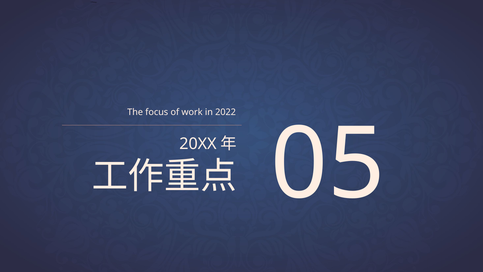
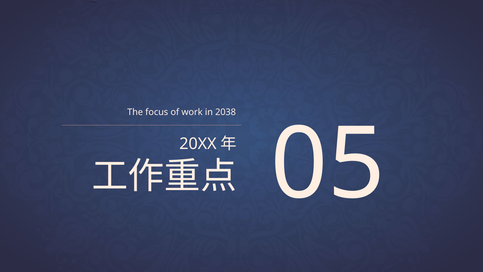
2022: 2022 -> 2038
